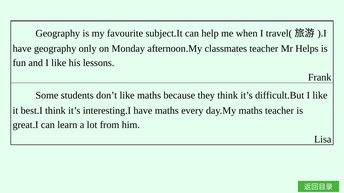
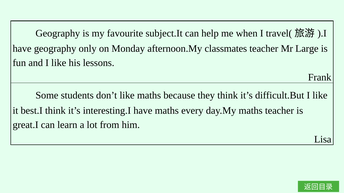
Helps: Helps -> Large
